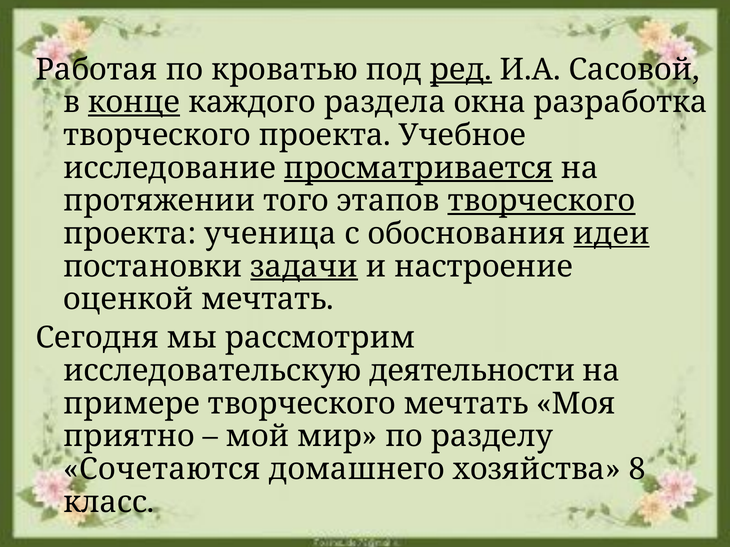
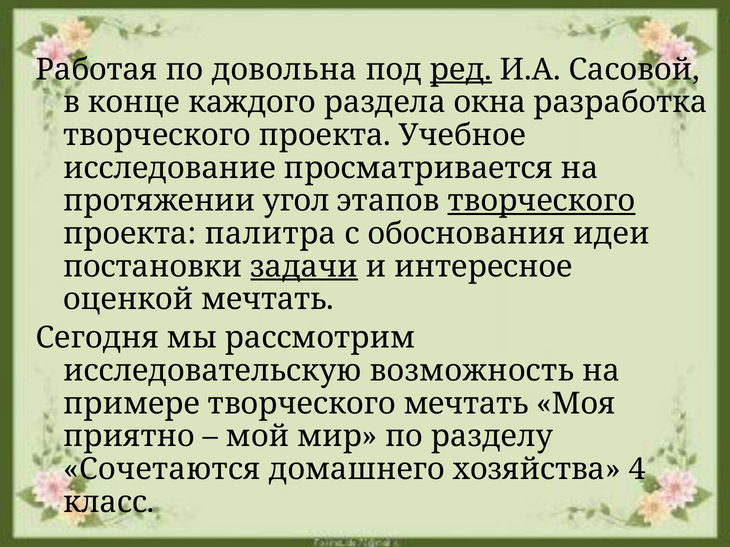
кроватью: кроватью -> довольна
конце underline: present -> none
просматривается underline: present -> none
того: того -> угол
ученица: ученица -> палитра
идеи underline: present -> none
настроение: настроение -> интересное
деятельности: деятельности -> возможность
8: 8 -> 4
